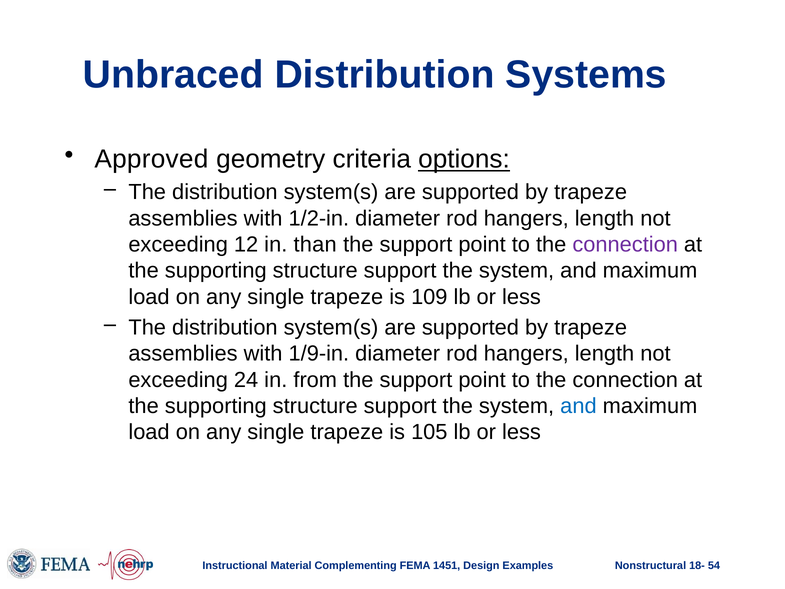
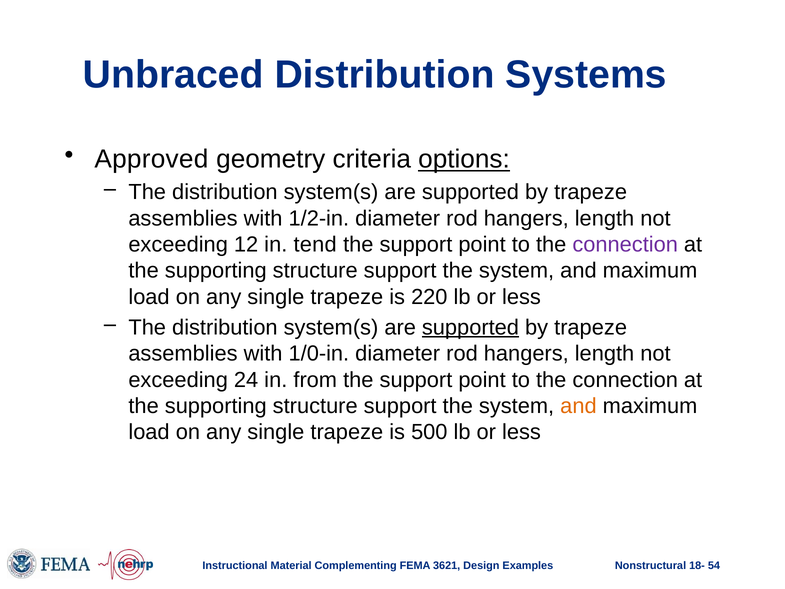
than: than -> tend
109: 109 -> 220
supported at (470, 327) underline: none -> present
1/9-in: 1/9-in -> 1/0-in
and at (578, 406) colour: blue -> orange
105: 105 -> 500
1451: 1451 -> 3621
